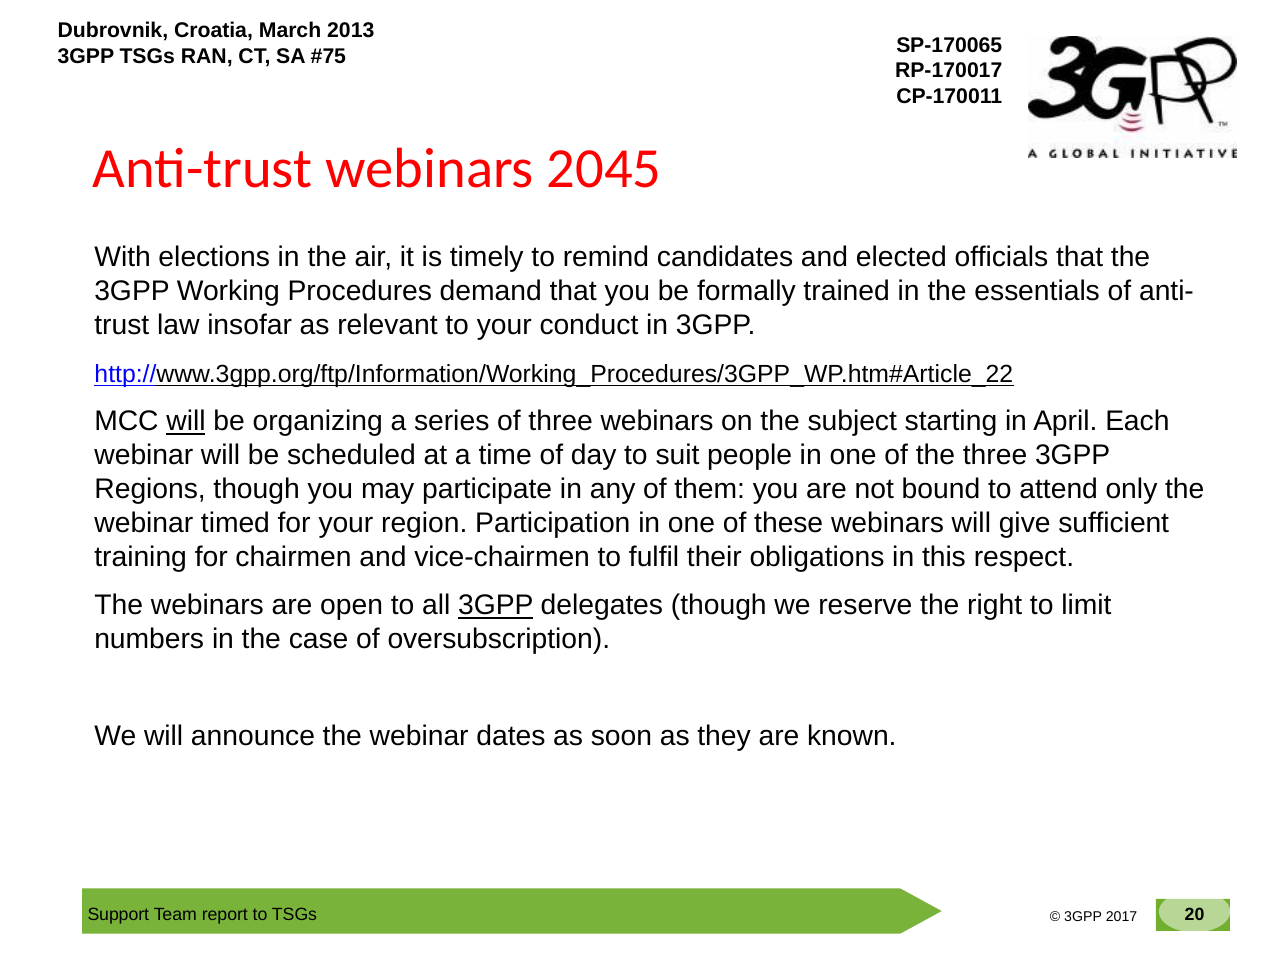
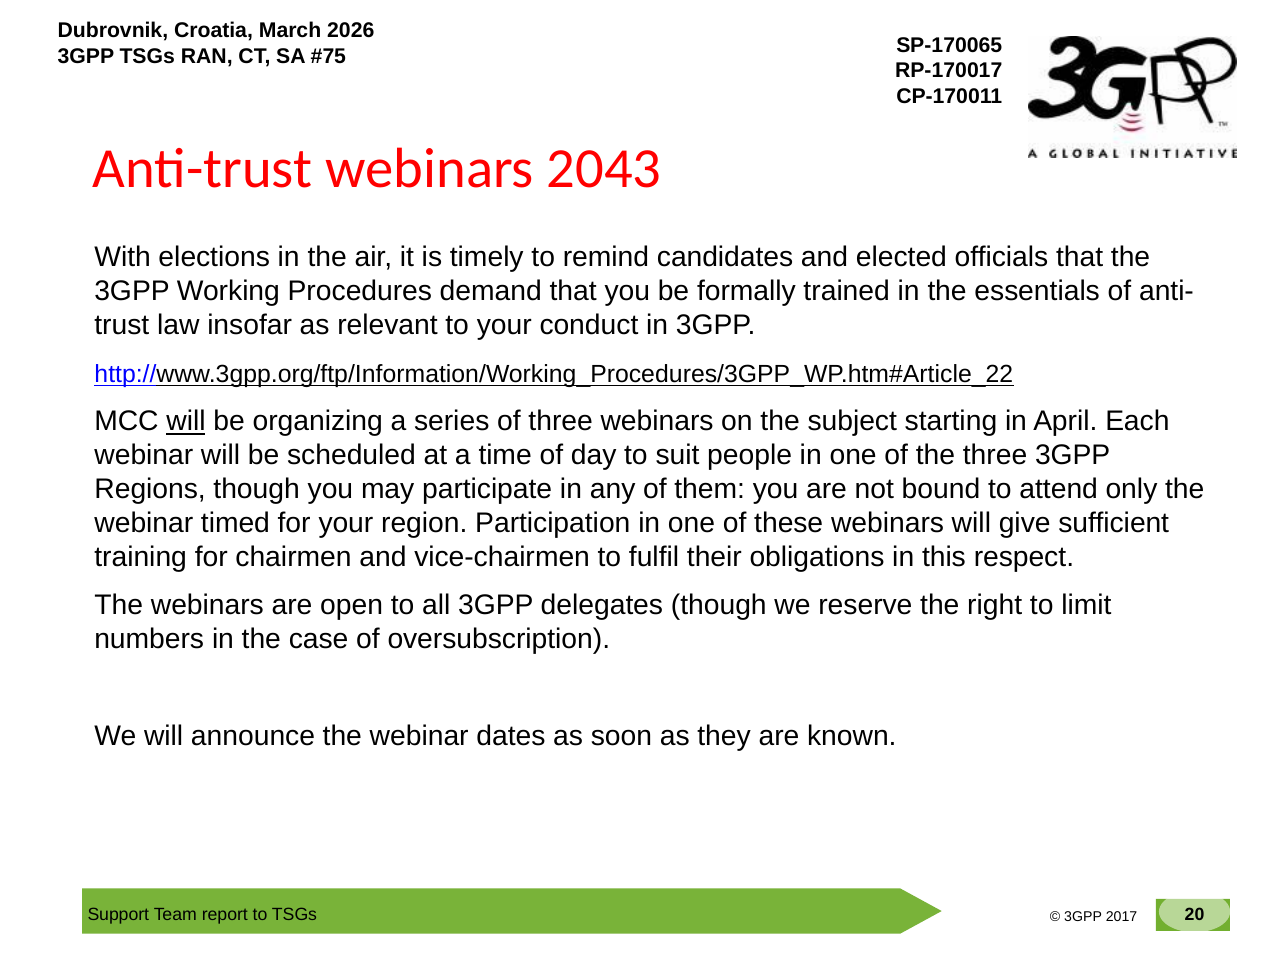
2013: 2013 -> 2026
2045: 2045 -> 2043
3GPP at (496, 605) underline: present -> none
